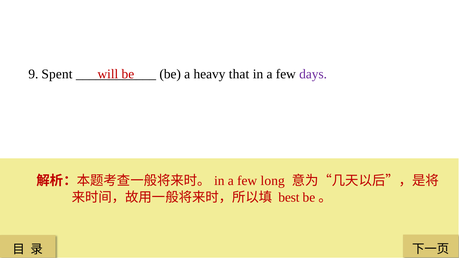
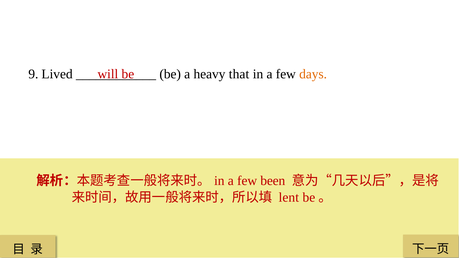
Spent: Spent -> Lived
days colour: purple -> orange
long: long -> been
best: best -> lent
